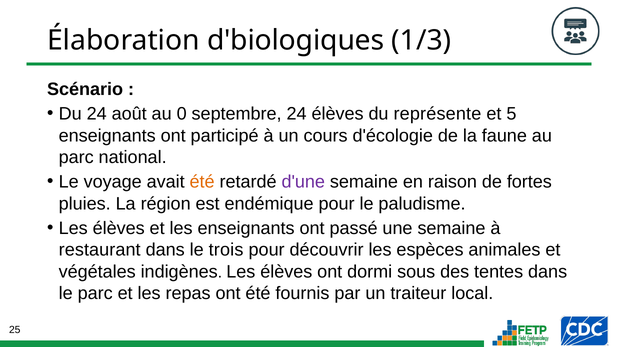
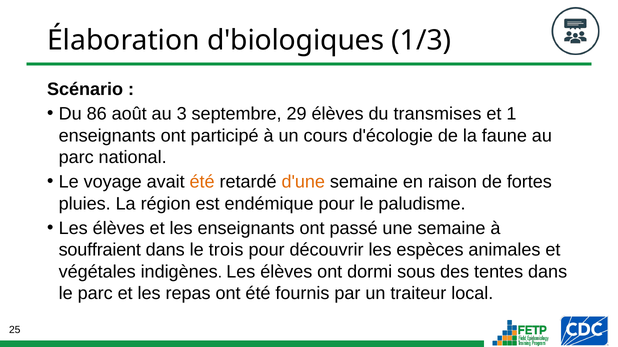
Du 24: 24 -> 86
0: 0 -> 3
septembre 24: 24 -> 29
représente: représente -> transmises
5: 5 -> 1
d'une colour: purple -> orange
restaurant: restaurant -> souffraient
